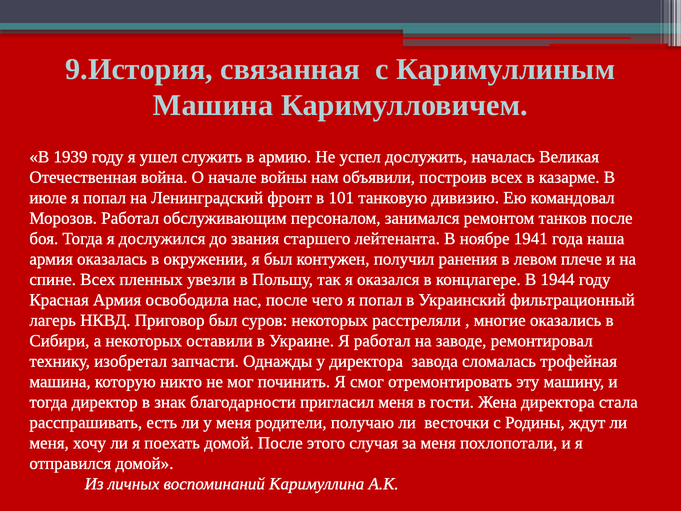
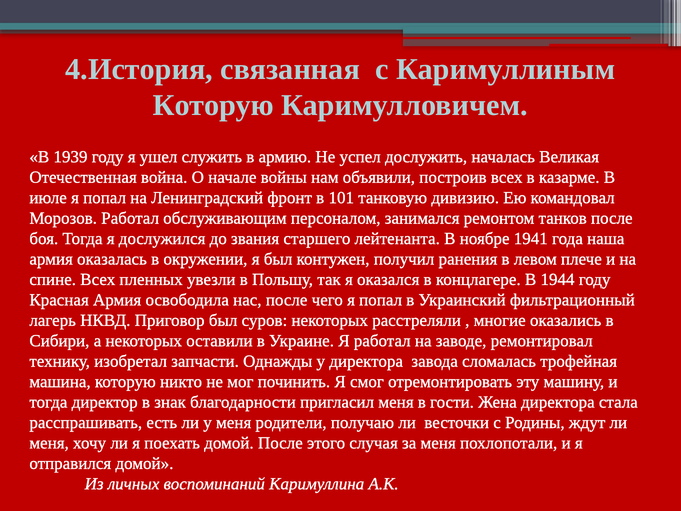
9.История: 9.История -> 4.История
Машина at (213, 105): Машина -> Которую
